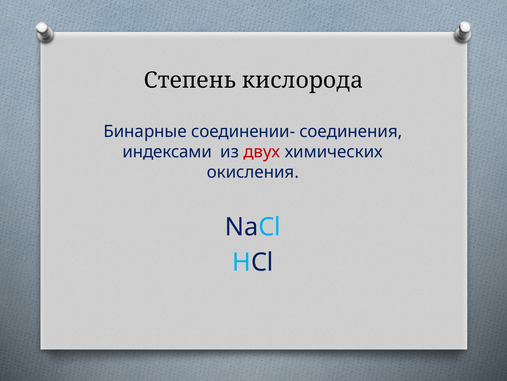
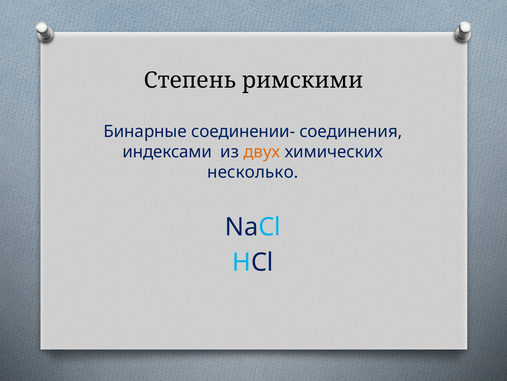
кислорода: кислорода -> римскими
двух colour: red -> orange
окисления: окисления -> несколько
